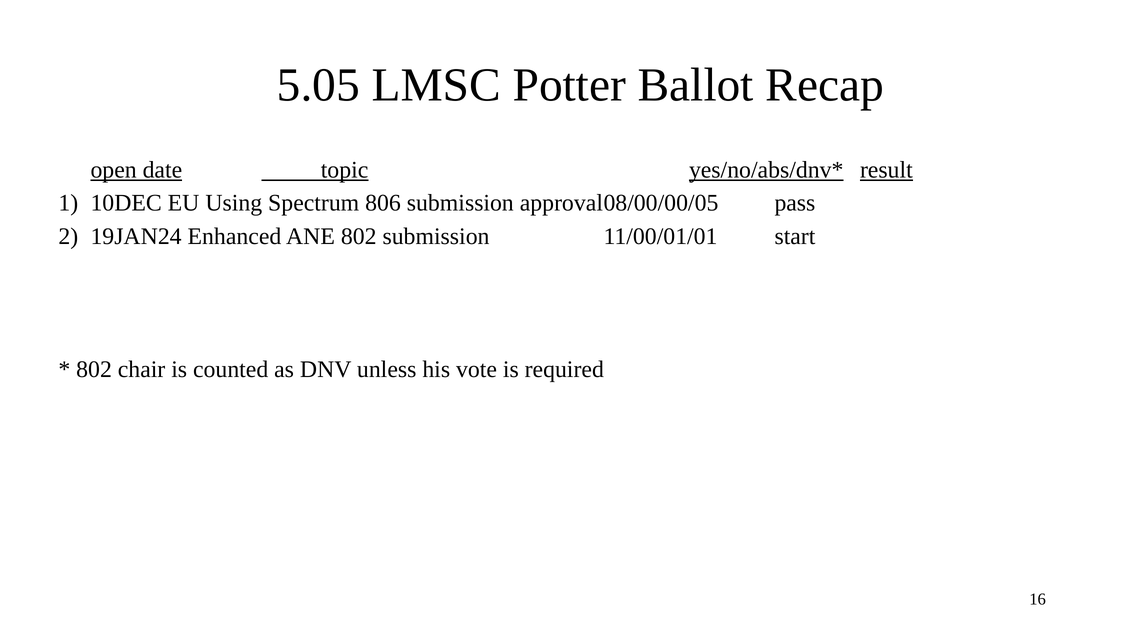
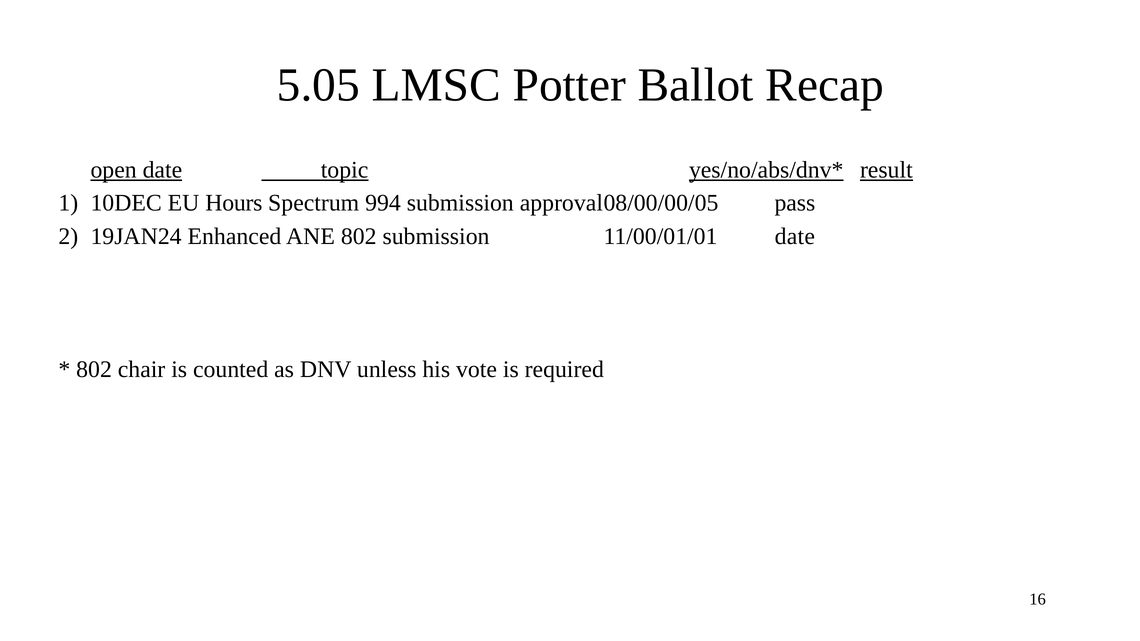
Using: Using -> Hours
806: 806 -> 994
11/00/01/01 start: start -> date
